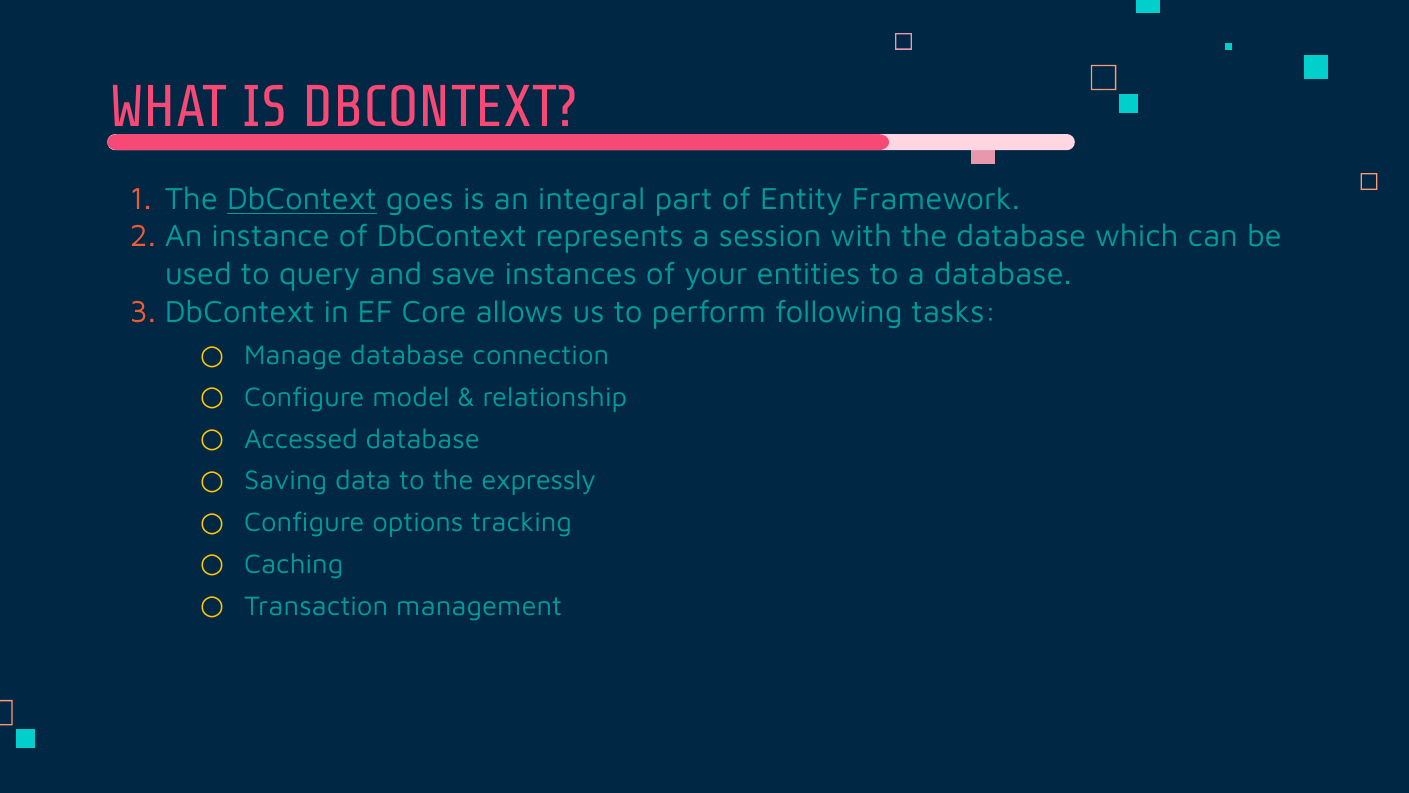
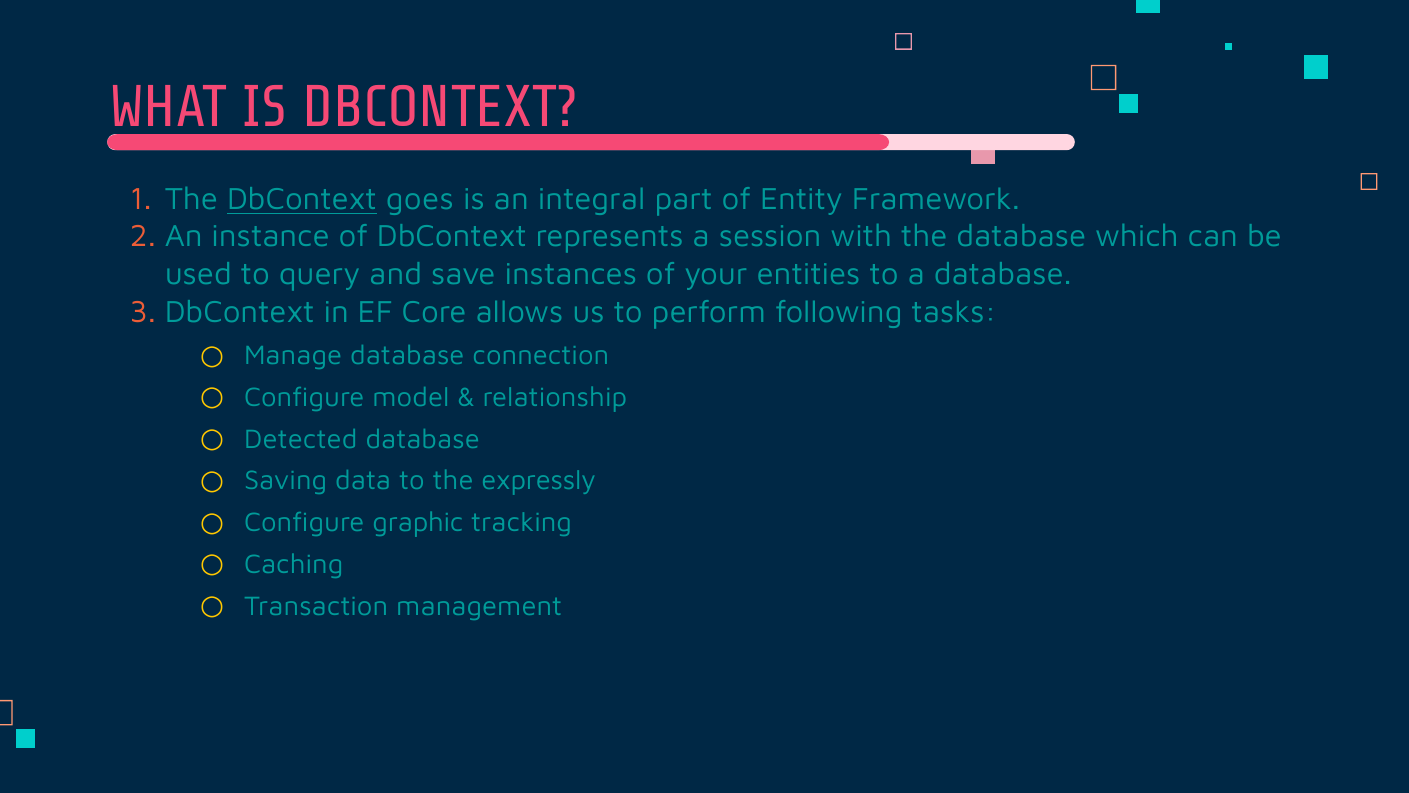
Accessed: Accessed -> Detected
options: options -> graphic
